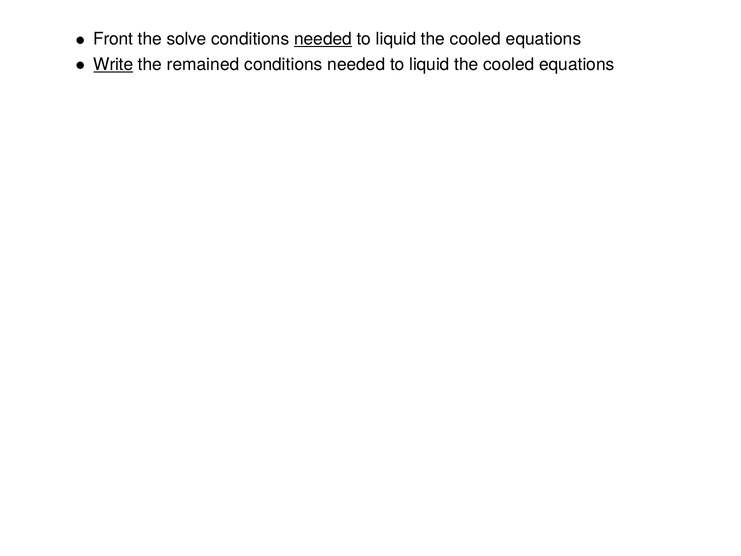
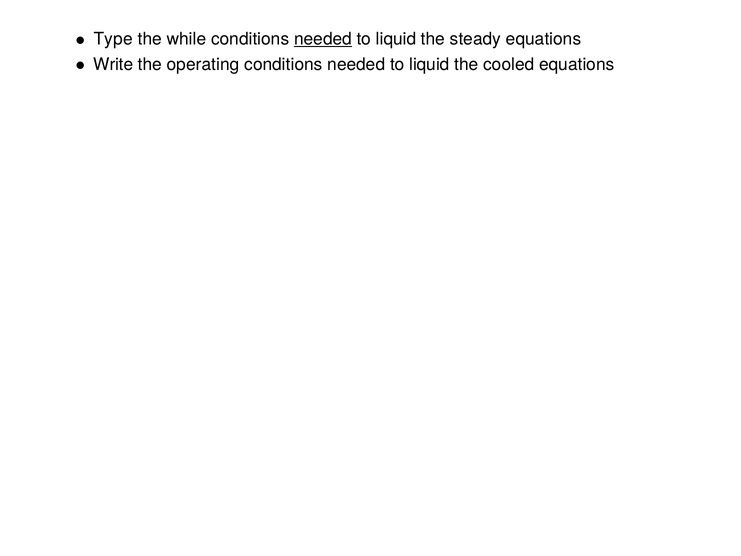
Front: Front -> Type
solve: solve -> while
cooled at (475, 39): cooled -> steady
Write underline: present -> none
remained: remained -> operating
